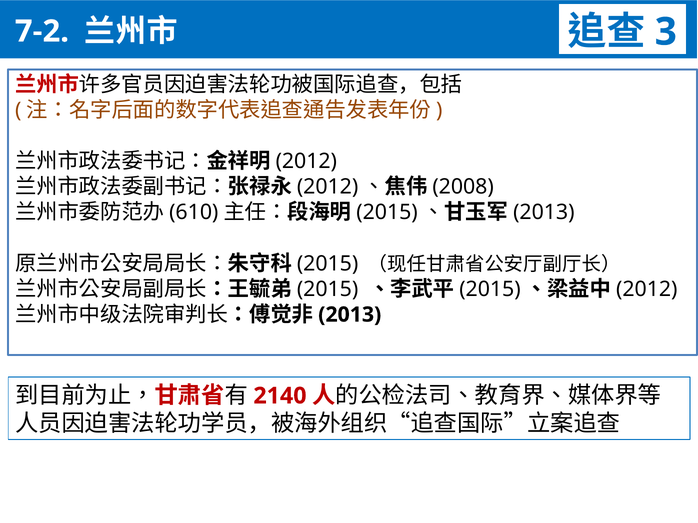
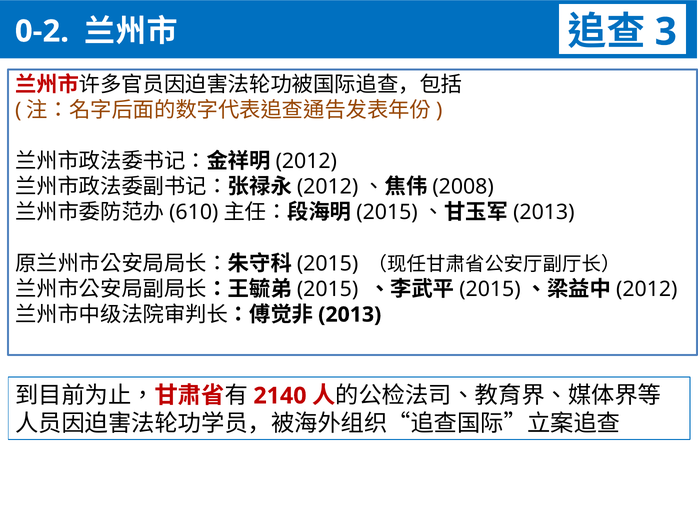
7-2: 7-2 -> 0-2
